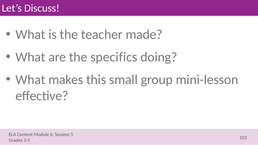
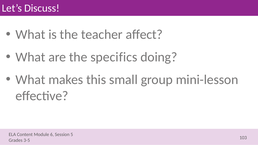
made: made -> affect
